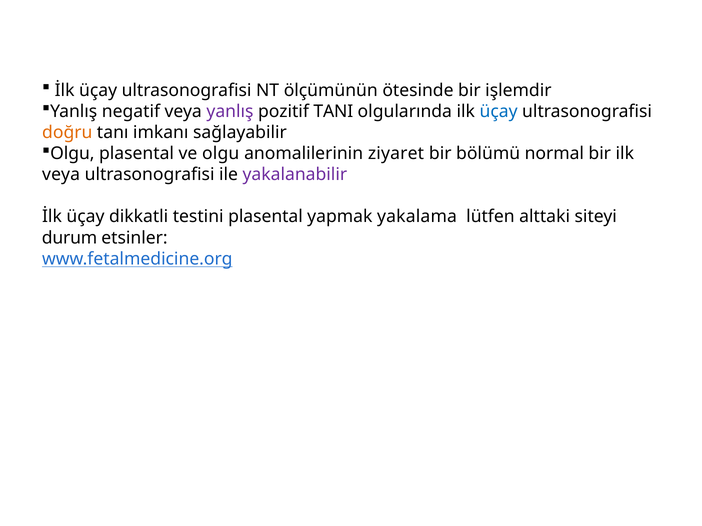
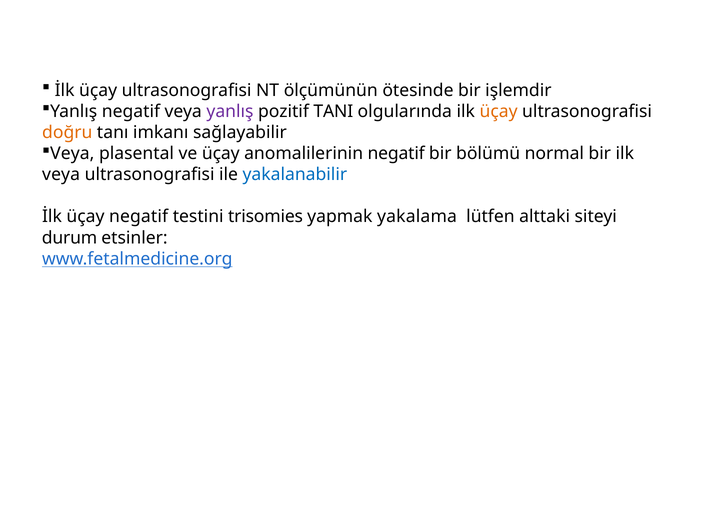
üçay at (499, 112) colour: blue -> orange
Olgu at (72, 154): Olgu -> Veya
ve olgu: olgu -> üçay
anomalilerinin ziyaret: ziyaret -> negatif
yakalanabilir colour: purple -> blue
üçay dikkatli: dikkatli -> negatif
testini plasental: plasental -> trisomies
